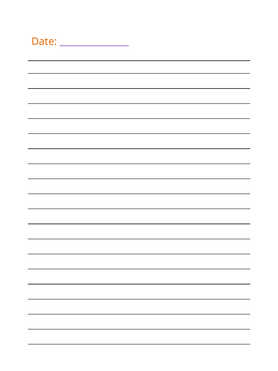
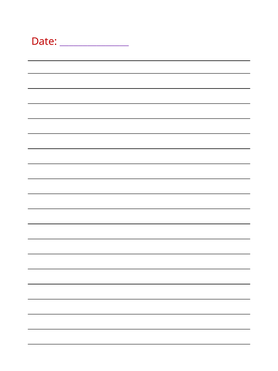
Date colour: orange -> red
